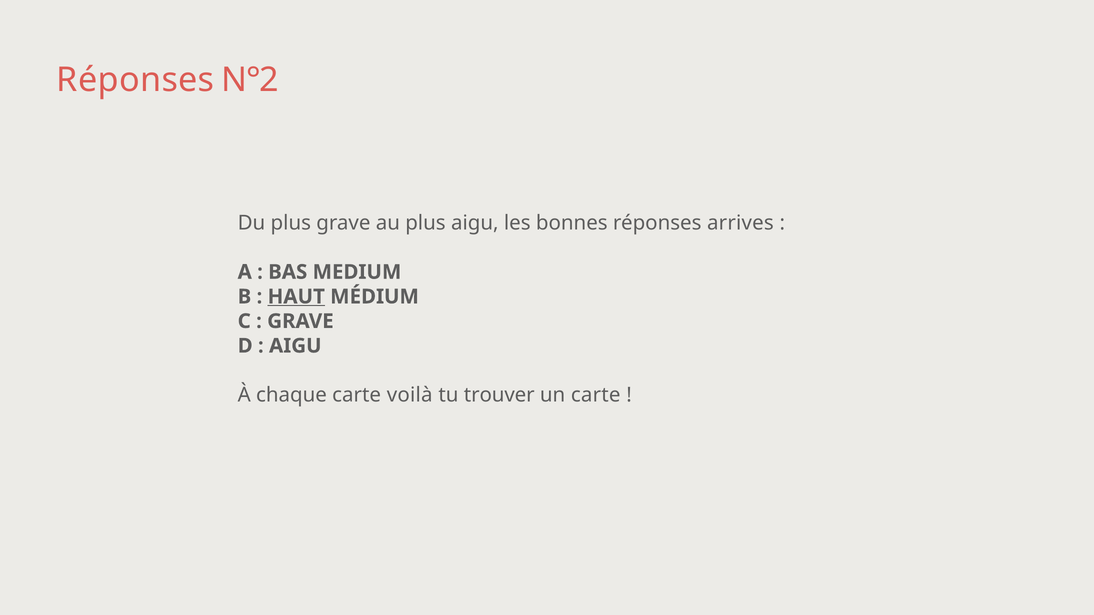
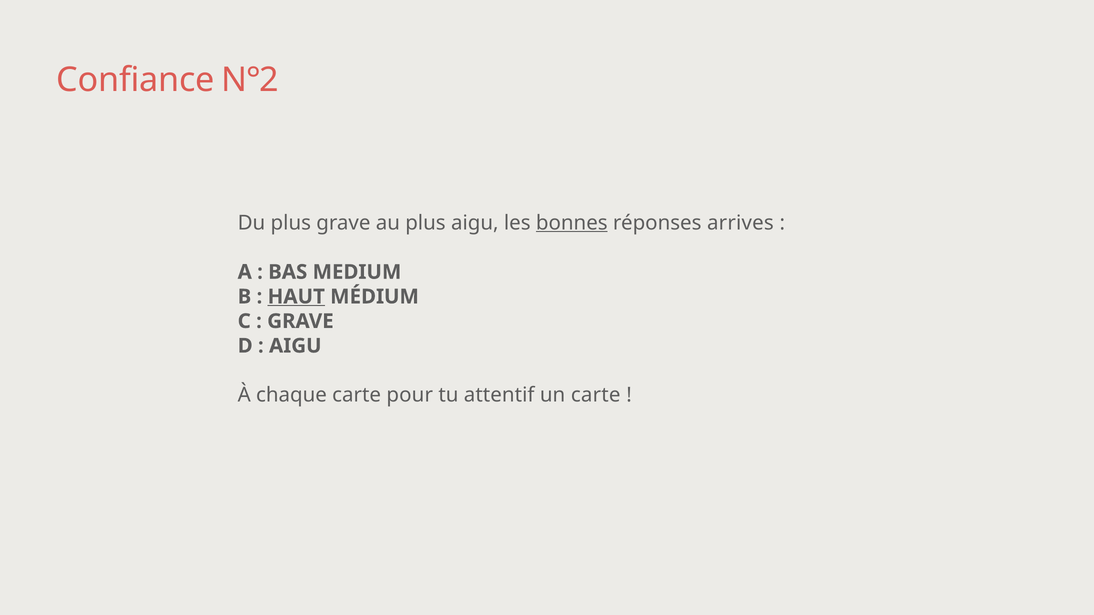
Réponses at (135, 80): Réponses -> Confiance
bonnes underline: none -> present
voilà: voilà -> pour
trouver: trouver -> attentif
